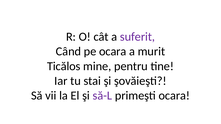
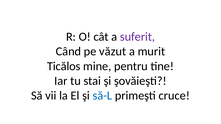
pe ocara: ocara -> văzut
să-L colour: purple -> blue
primeşti ocara: ocara -> cruce
